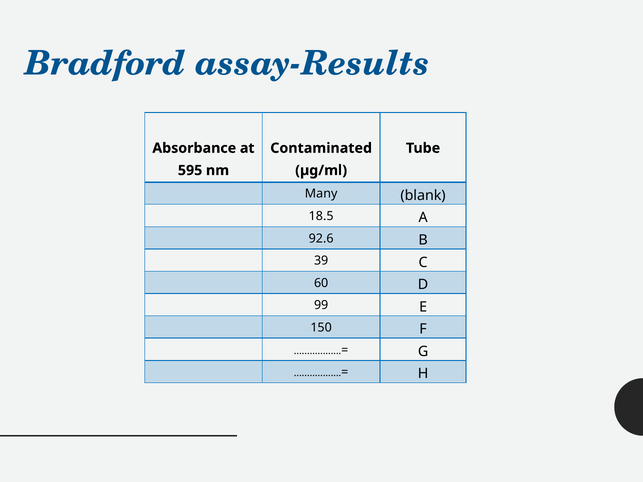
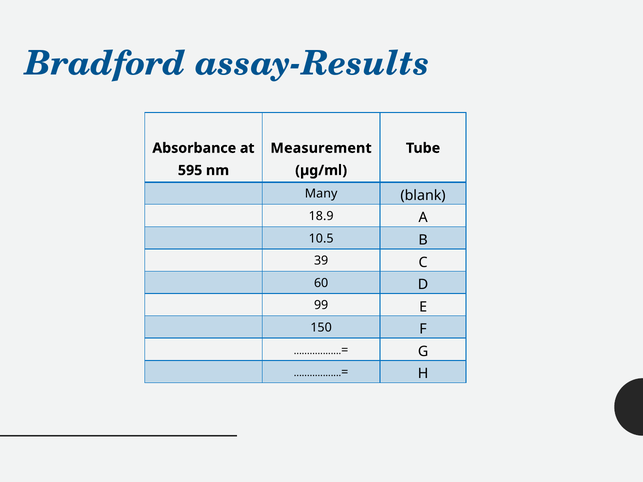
Contaminated: Contaminated -> Measurement
18.5: 18.5 -> 18.9
92.6: 92.6 -> 10.5
